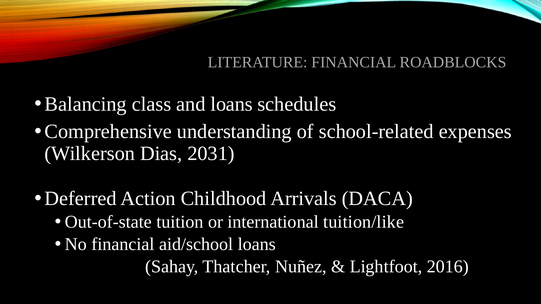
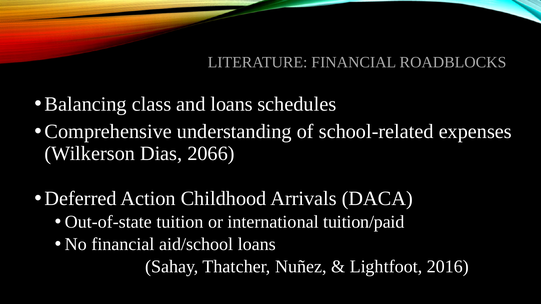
2031: 2031 -> 2066
tuition/like: tuition/like -> tuition/paid
